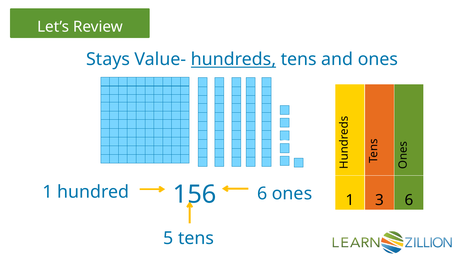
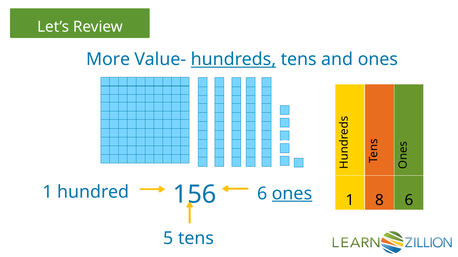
Stays: Stays -> More
ones at (292, 194) underline: none -> present
3: 3 -> 8
